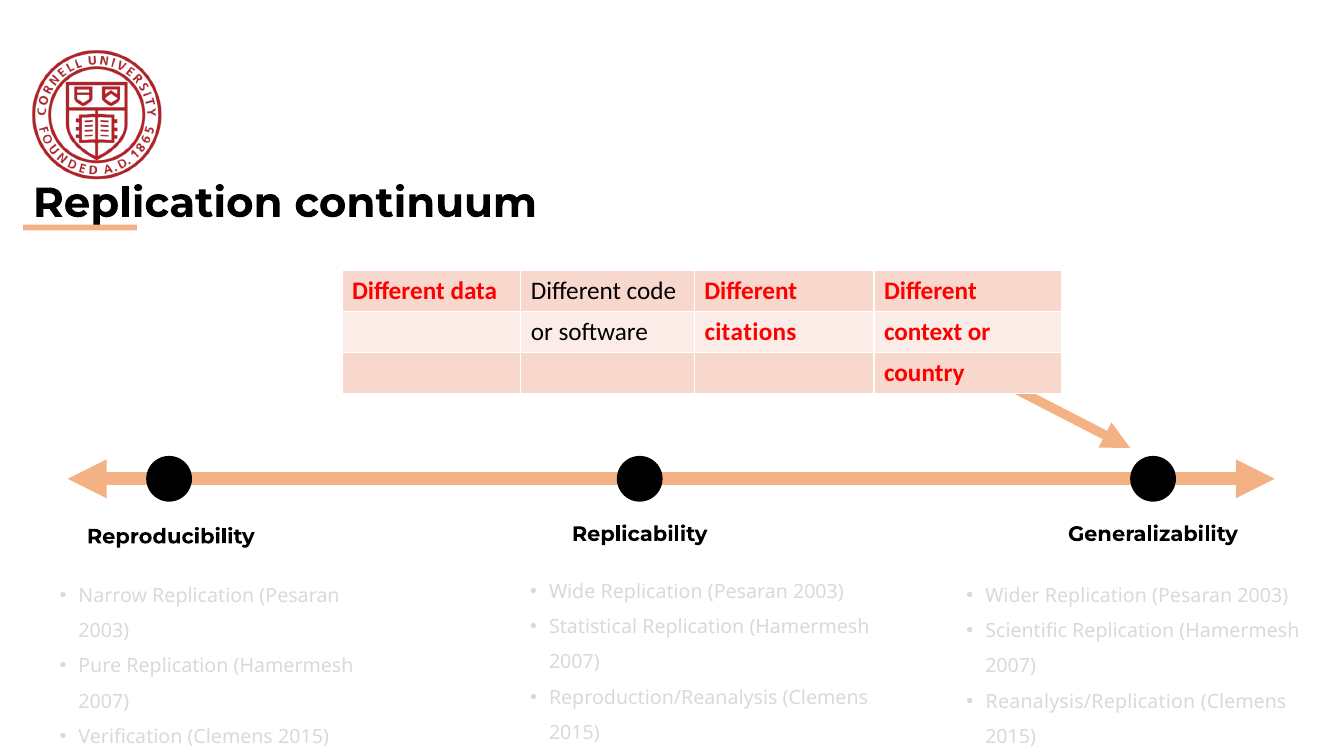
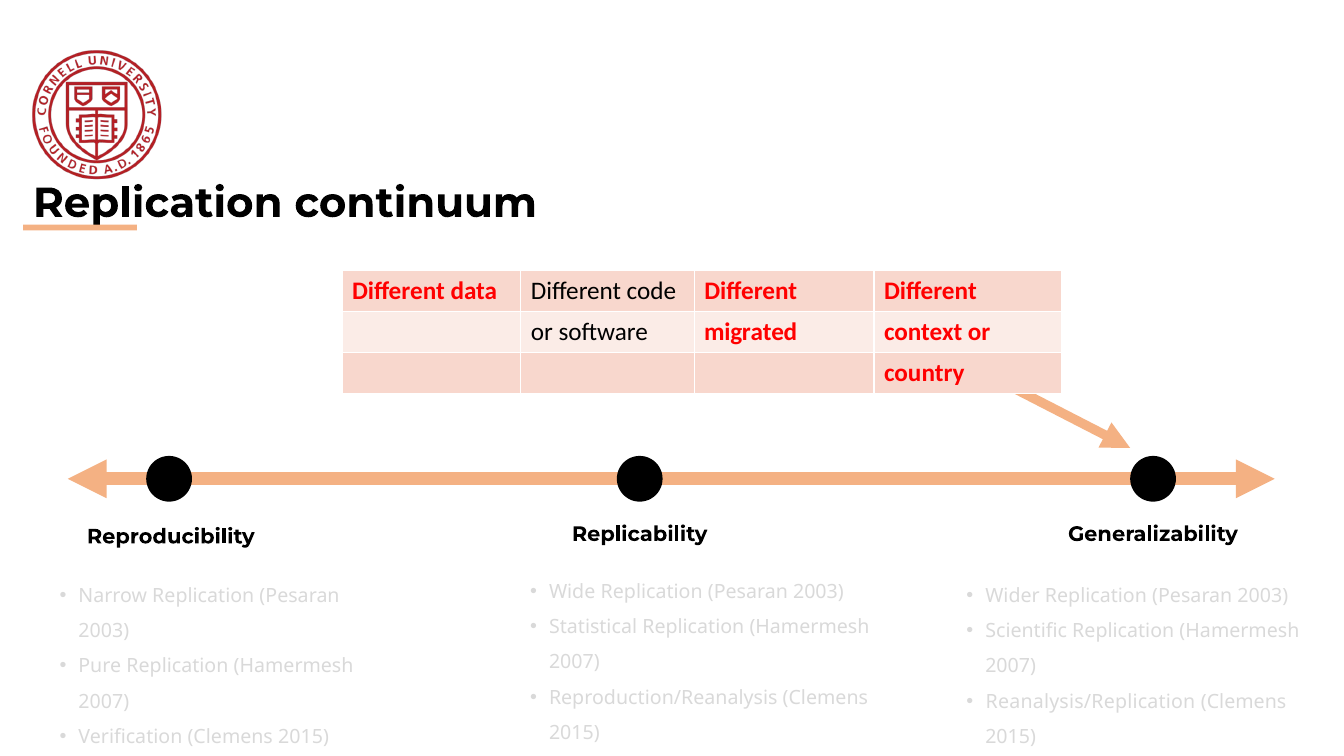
citations: citations -> migrated
